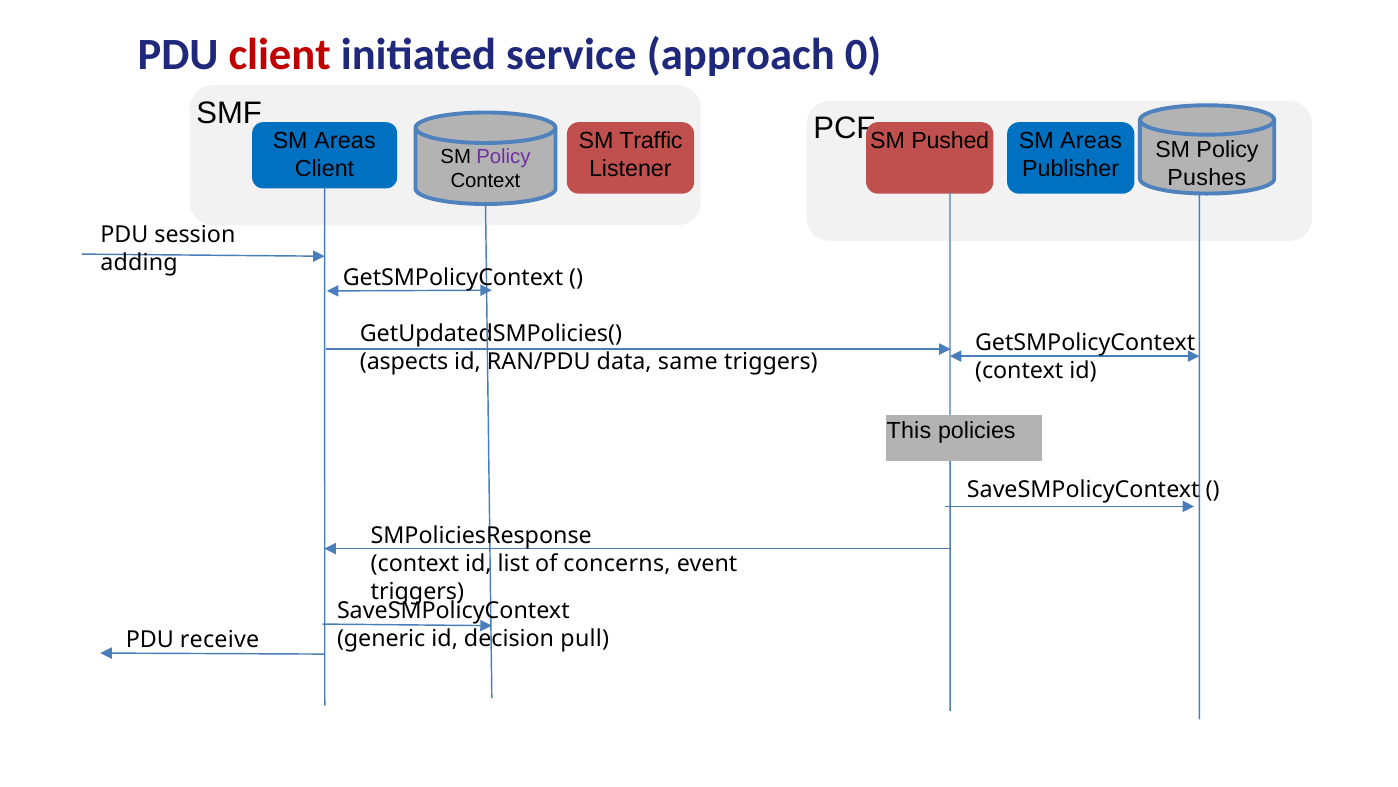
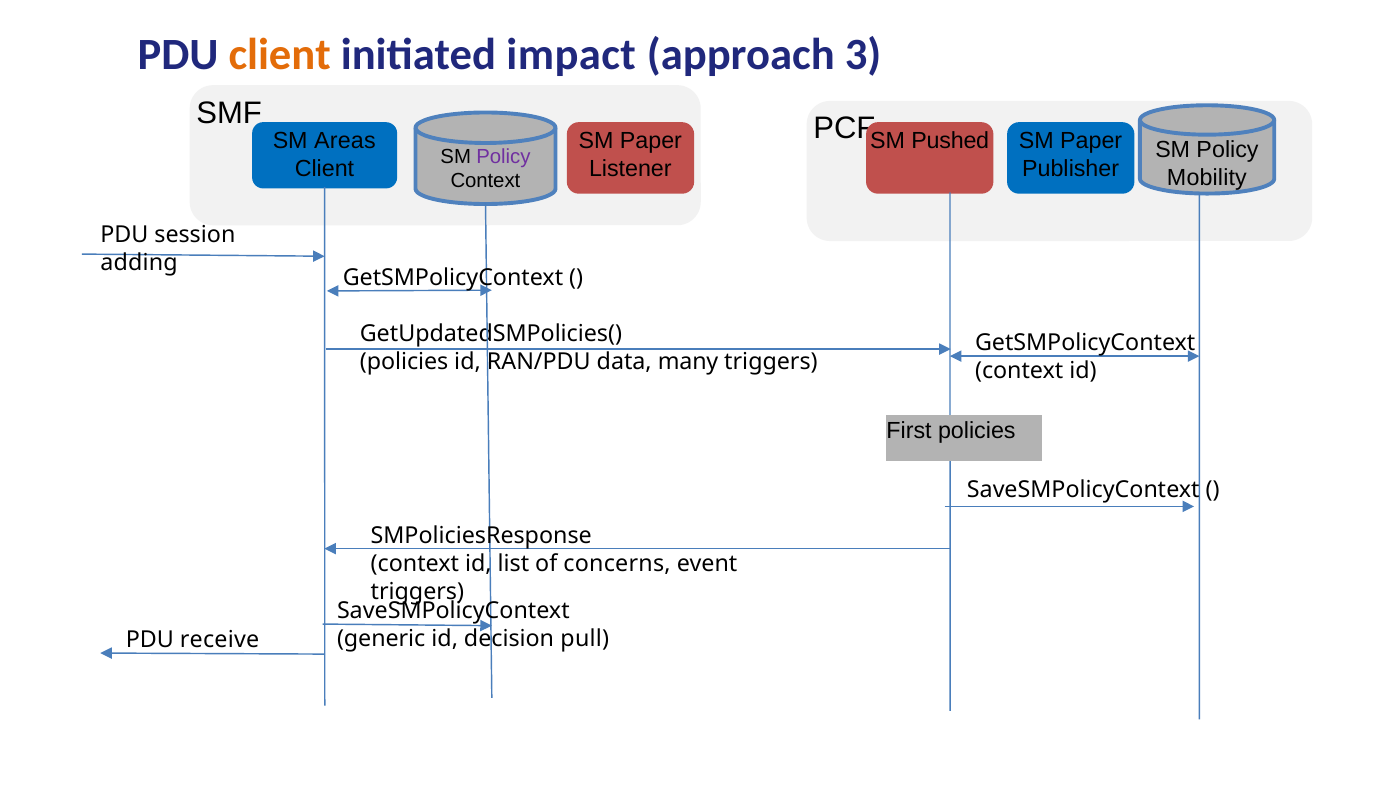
client at (280, 55) colour: red -> orange
service: service -> impact
0: 0 -> 3
Traffic at (651, 141): Traffic -> Paper
Areas at (1091, 141): Areas -> Paper
Pushes: Pushes -> Mobility
aspects at (404, 362): aspects -> policies
same: same -> many
This: This -> First
